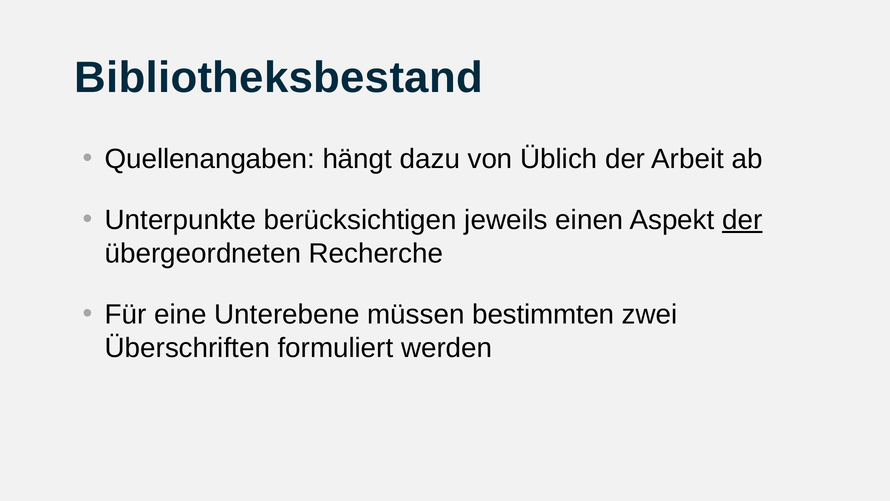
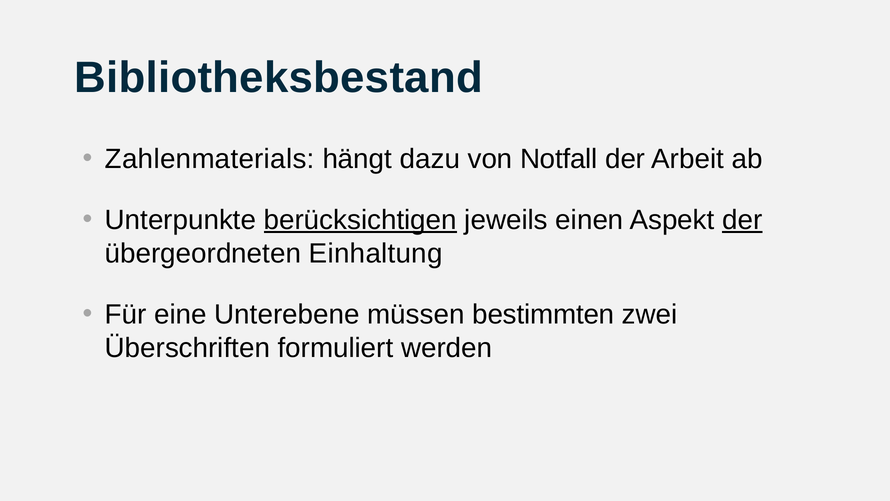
Quellenangaben: Quellenangaben -> Zahlenmaterials
Üblich: Üblich -> Notfall
berücksichtigen underline: none -> present
Recherche: Recherche -> Einhaltung
